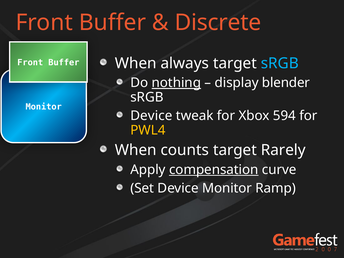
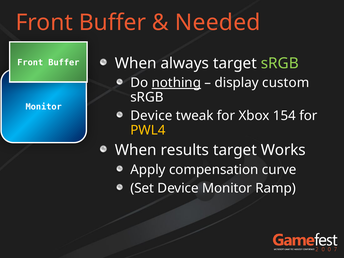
Discrete: Discrete -> Needed
sRGB at (280, 63) colour: light blue -> light green
blender: blender -> custom
594: 594 -> 154
counts: counts -> results
Rarely: Rarely -> Works
compensation underline: present -> none
